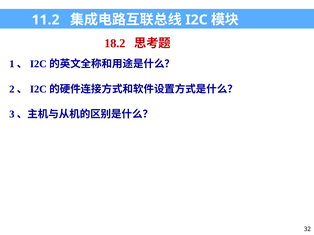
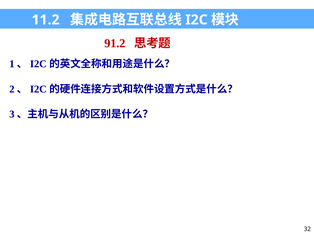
18.2: 18.2 -> 91.2
